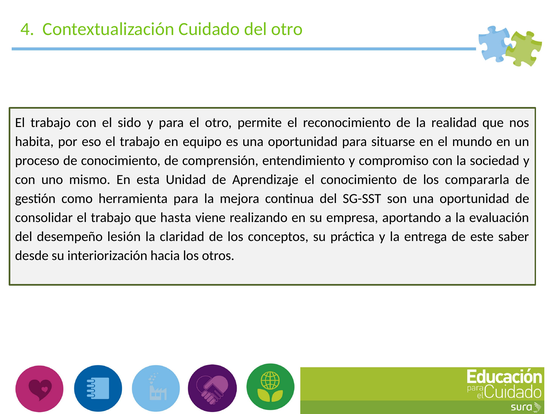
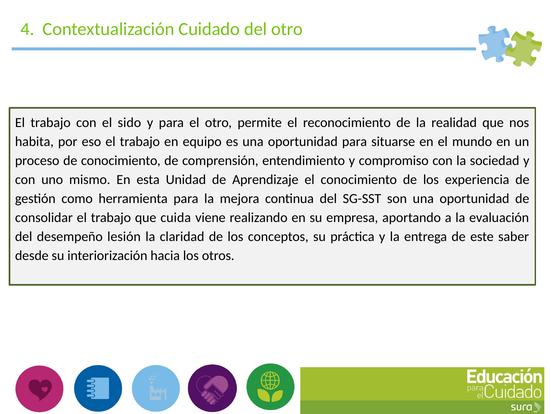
compararla: compararla -> experiencia
hasta: hasta -> cuida
